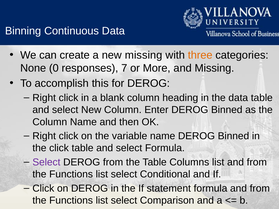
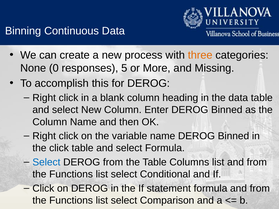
new missing: missing -> process
7: 7 -> 5
Select at (46, 162) colour: purple -> blue
